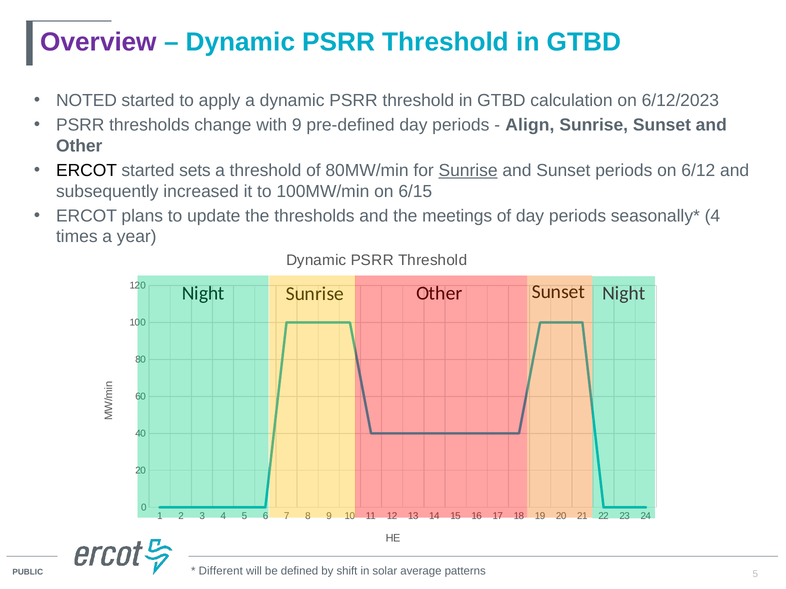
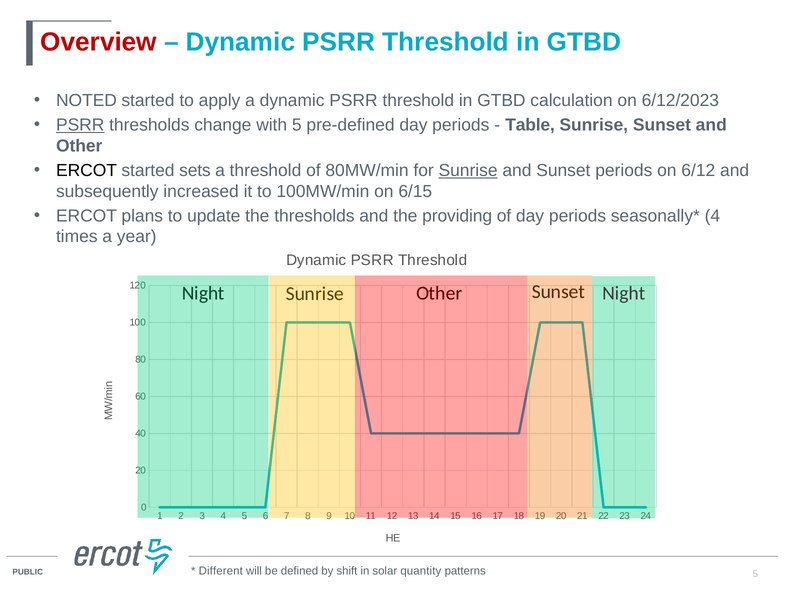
Overview colour: purple -> red
PSRR at (80, 125) underline: none -> present
with 9: 9 -> 5
Align: Align -> Table
meetings: meetings -> providing
average: average -> quantity
